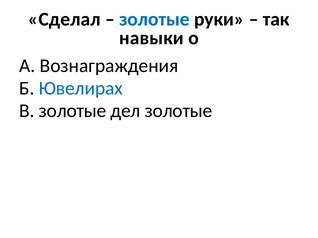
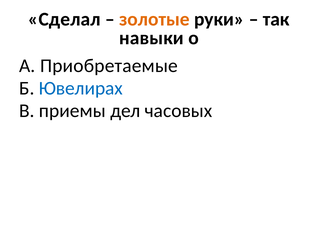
золотые at (154, 19) colour: blue -> orange
Вознаграждения: Вознаграждения -> Приобретаемые
В золотые: золотые -> приемы
дел золотые: золотые -> часовых
